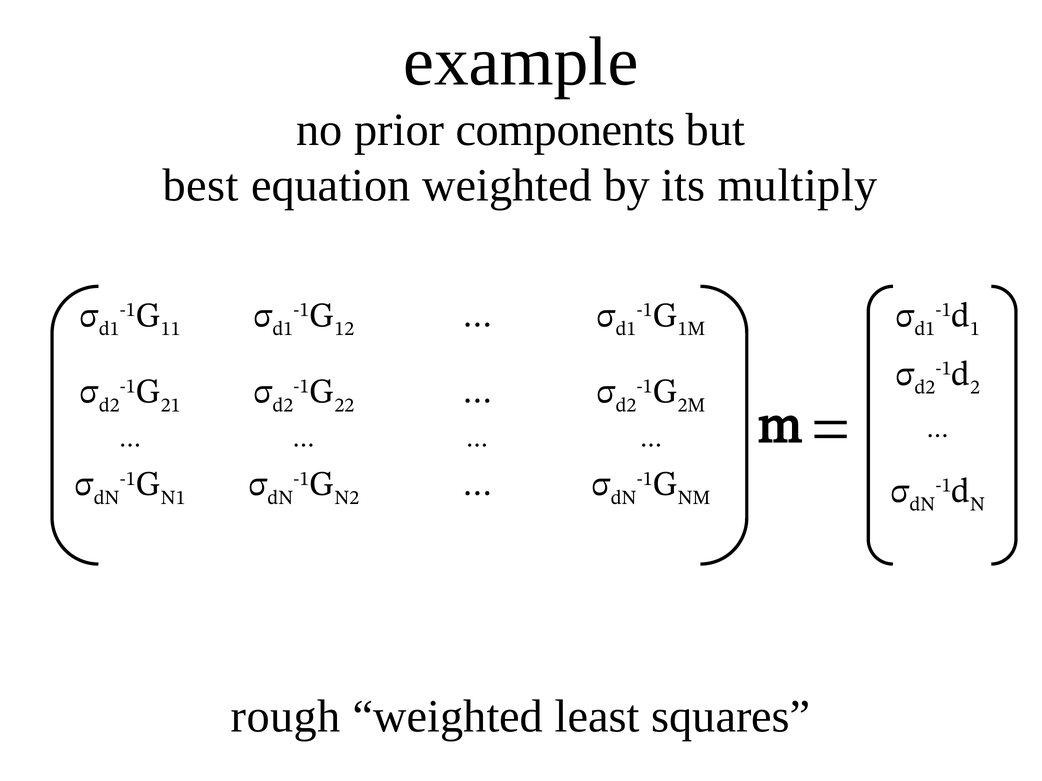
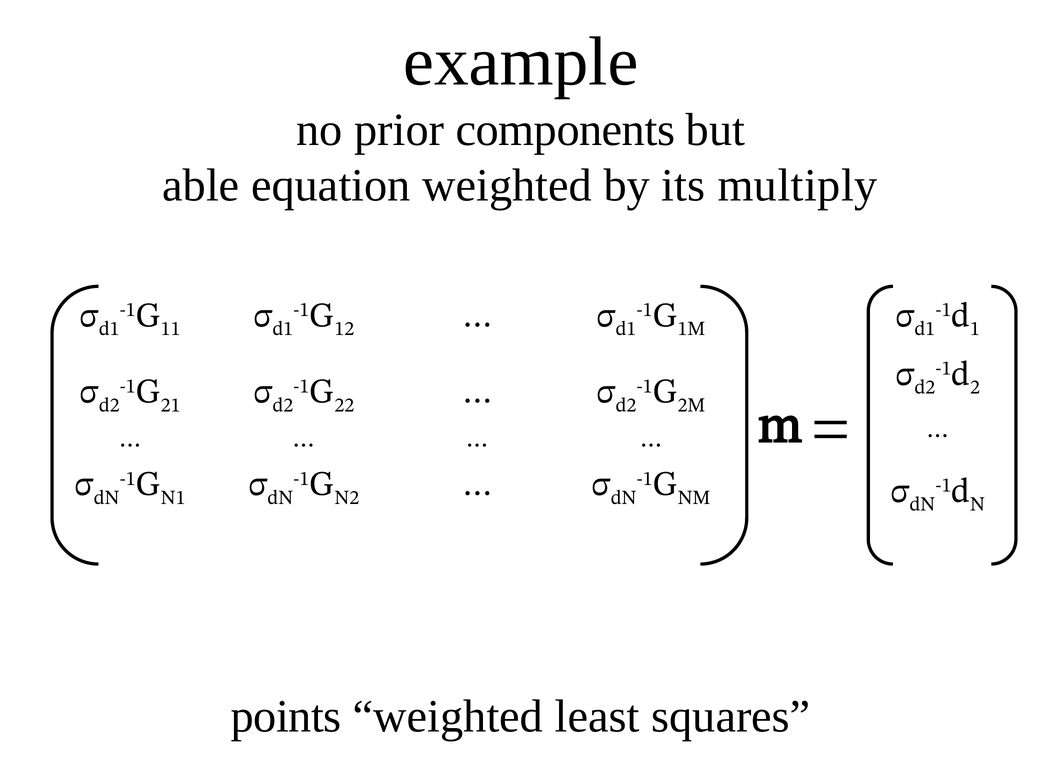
best: best -> able
rough: rough -> points
